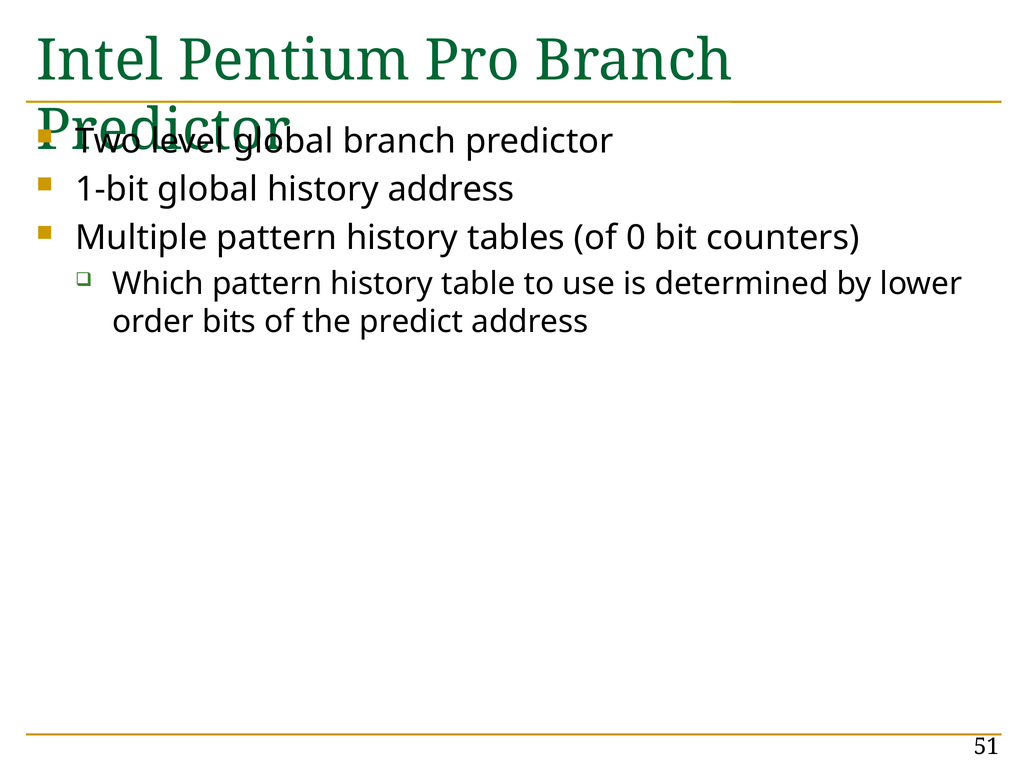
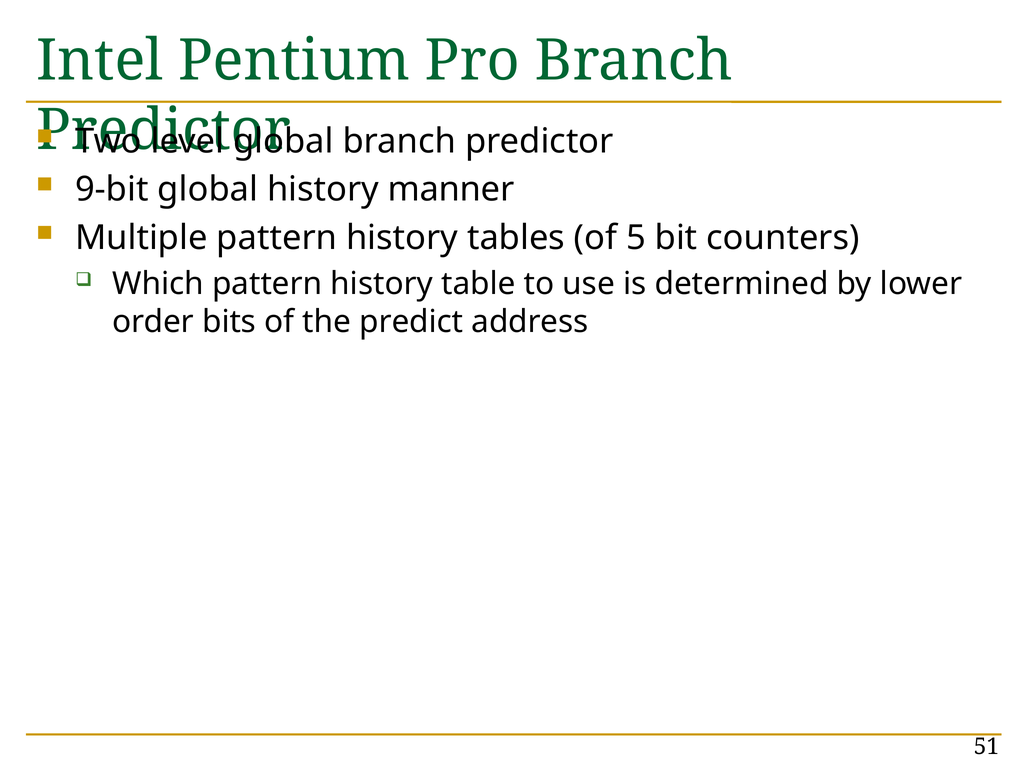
1-bit: 1-bit -> 9-bit
history address: address -> manner
0: 0 -> 5
